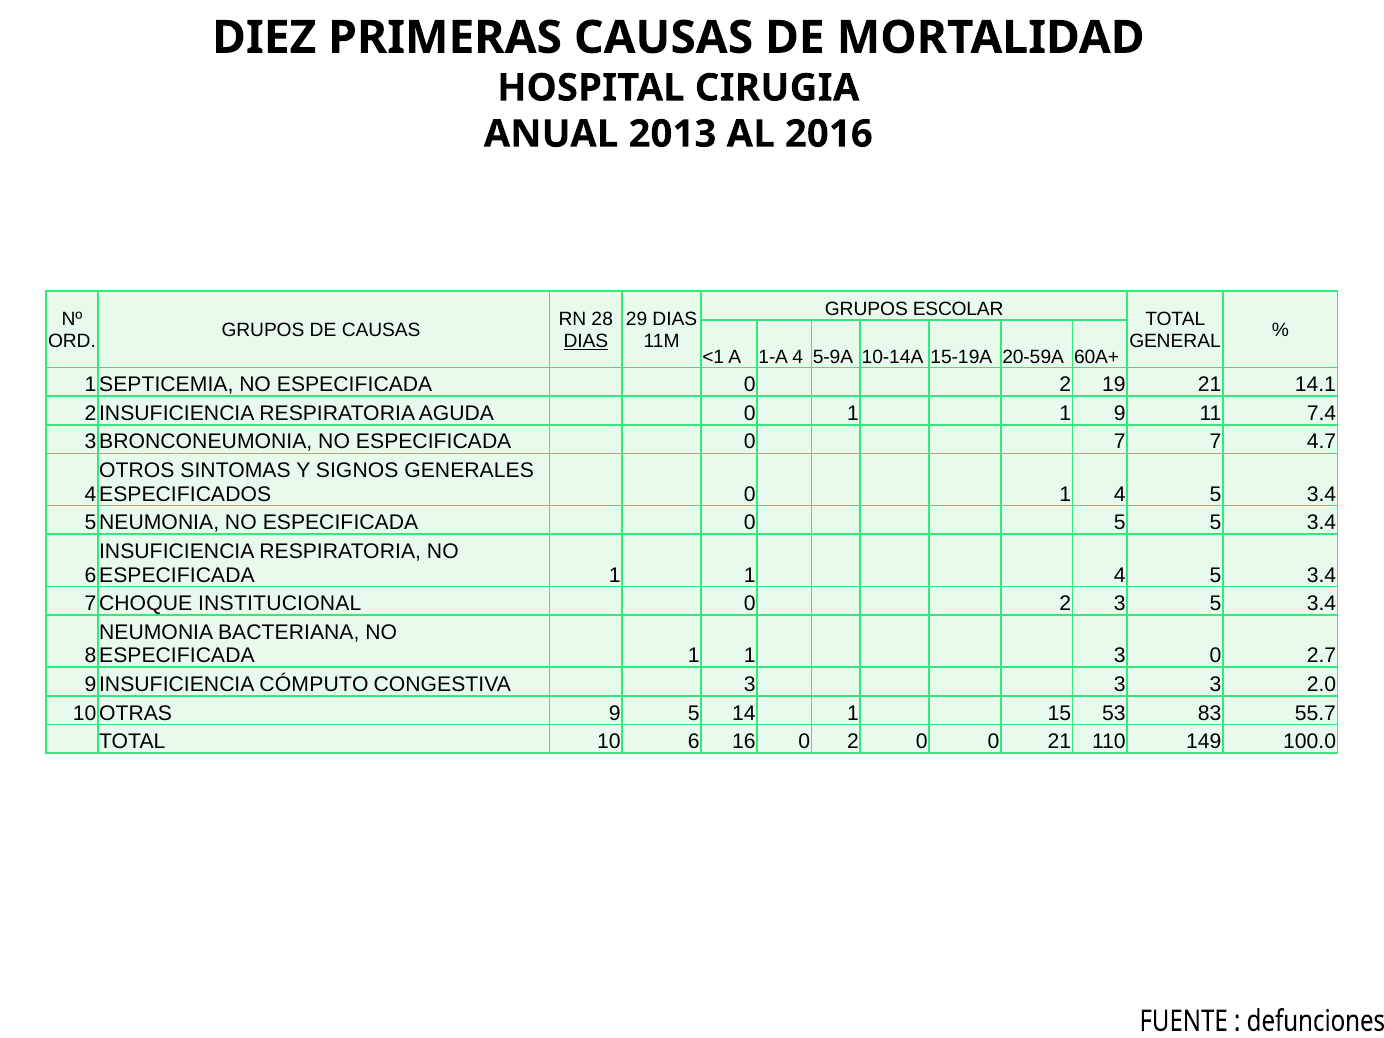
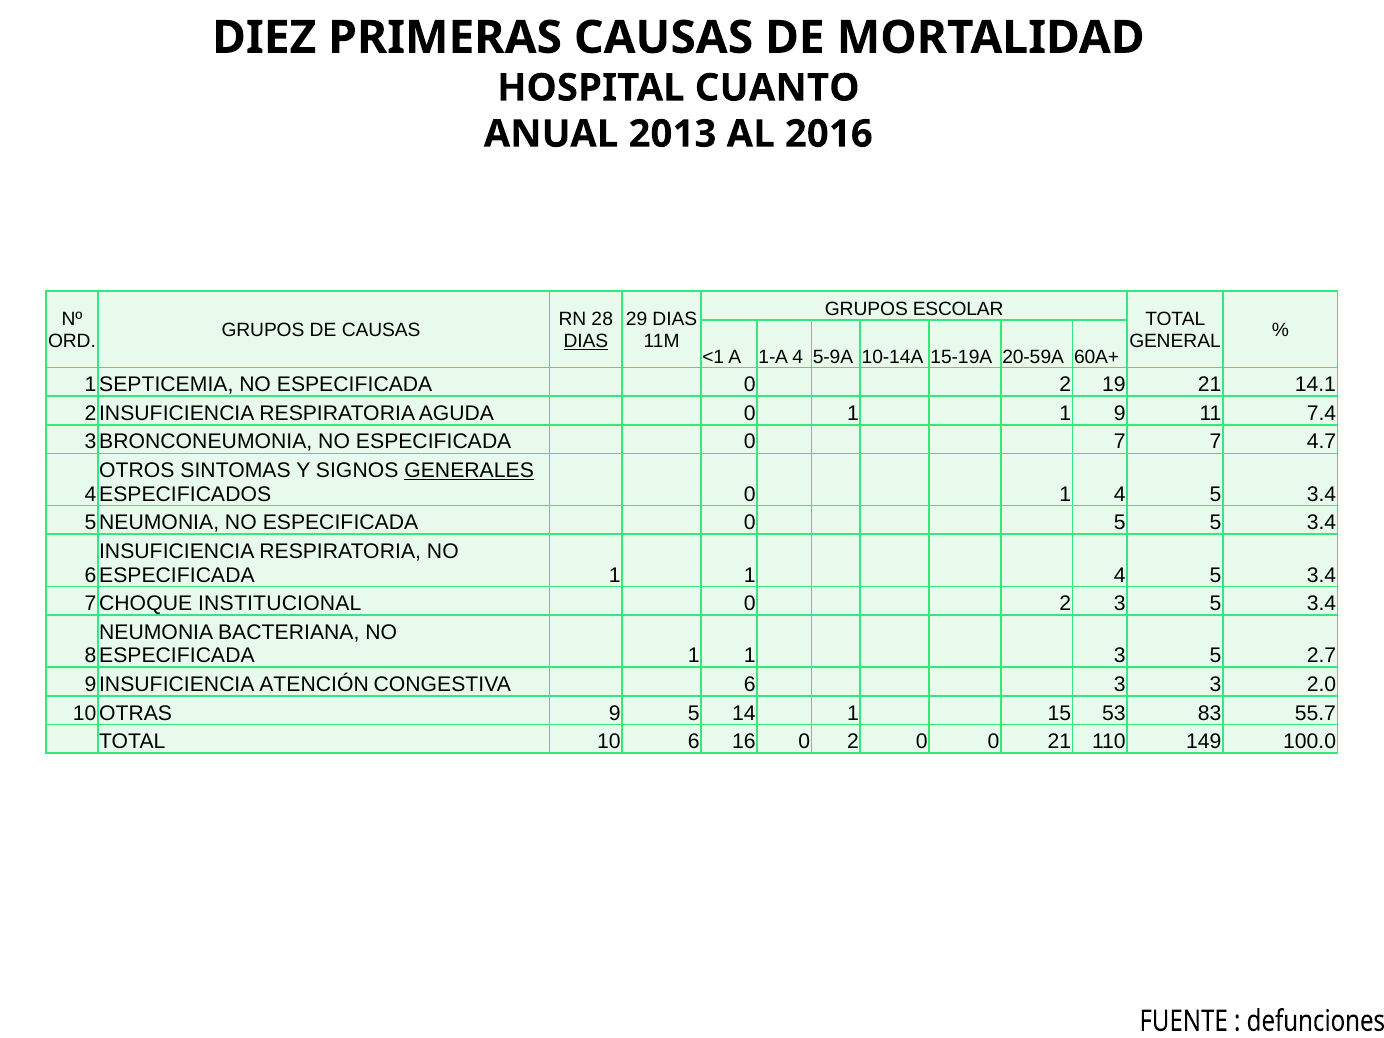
CIRUGIA: CIRUGIA -> CUANTO
GENERALES underline: none -> present
1 3 0: 0 -> 5
CÓMPUTO: CÓMPUTO -> ATENCIÓN
CONGESTIVA 3: 3 -> 6
